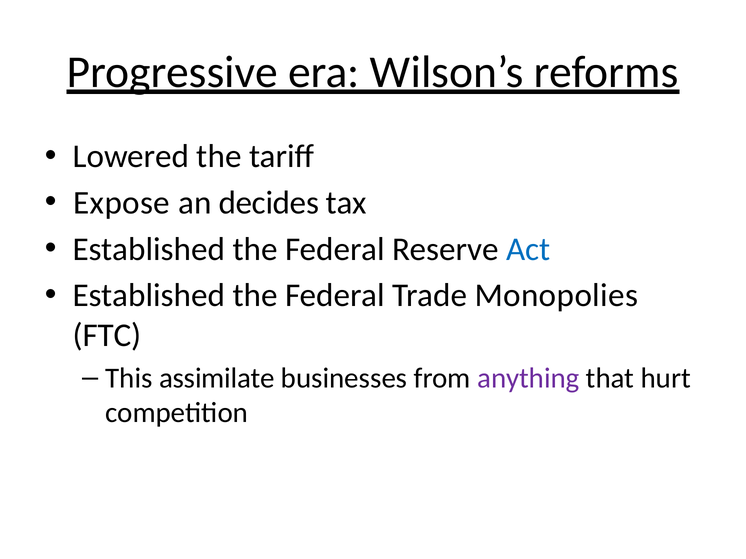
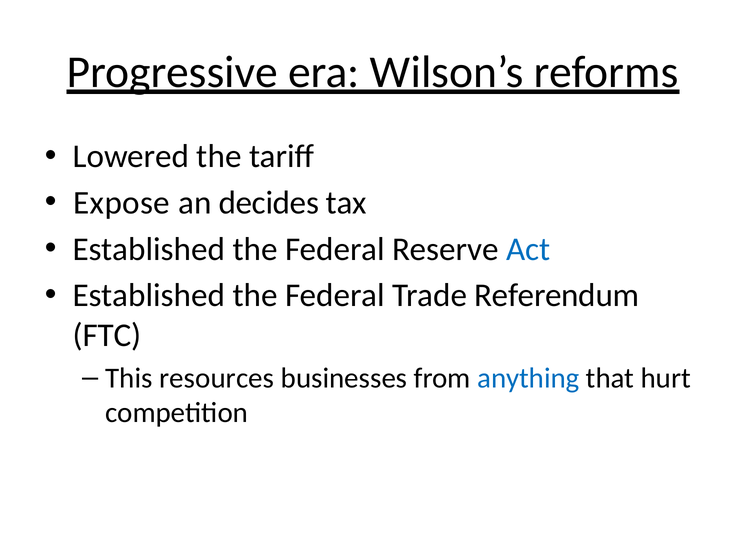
Monopolies: Monopolies -> Referendum
assimilate: assimilate -> resources
anything colour: purple -> blue
